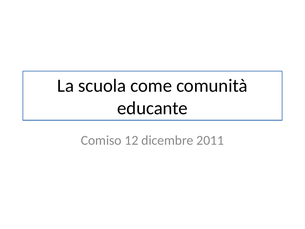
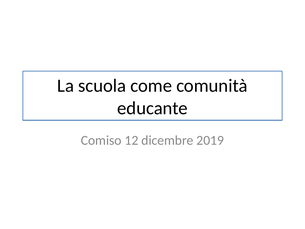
2011: 2011 -> 2019
